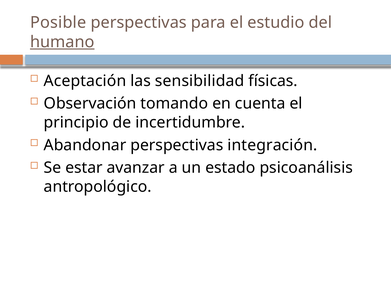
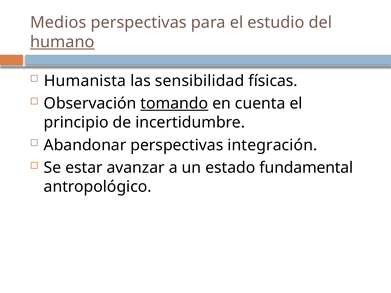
Posible: Posible -> Medios
Aceptación: Aceptación -> Humanista
tomando underline: none -> present
psicoanálisis: psicoanálisis -> fundamental
